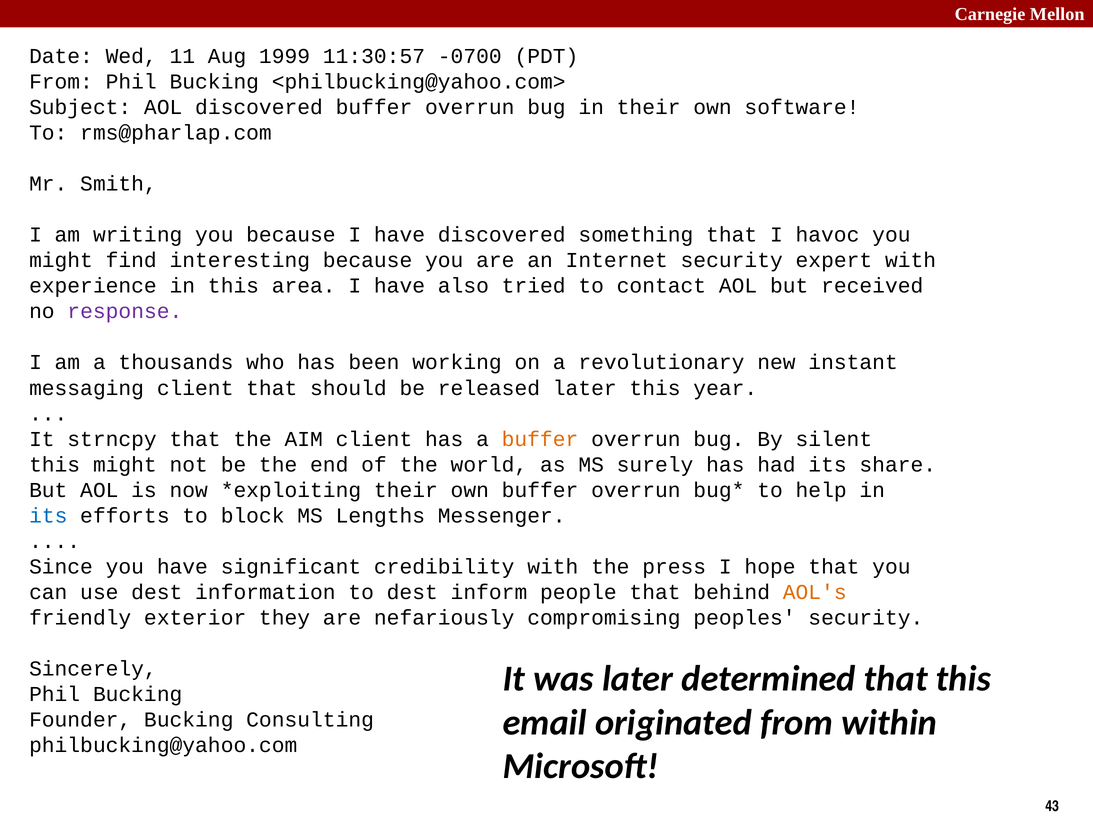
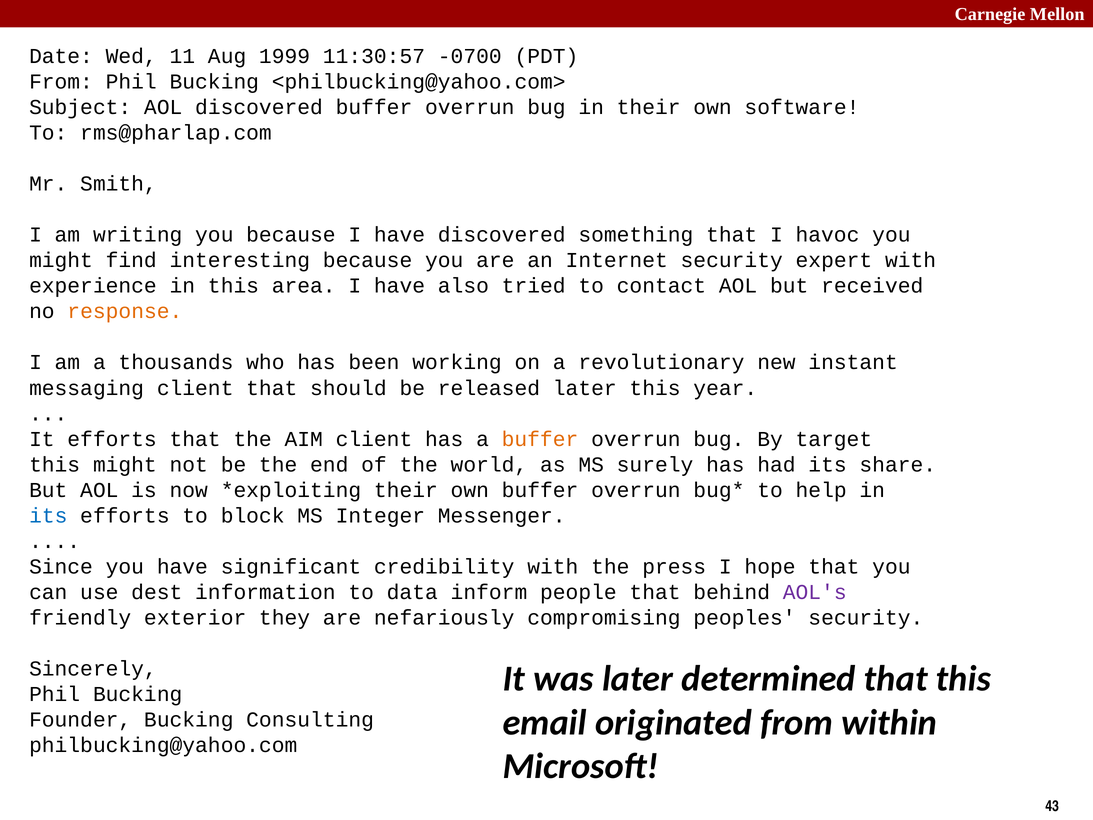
response colour: purple -> orange
It strncpy: strncpy -> efforts
silent: silent -> target
Lengths: Lengths -> Integer
to dest: dest -> data
AOL's colour: orange -> purple
